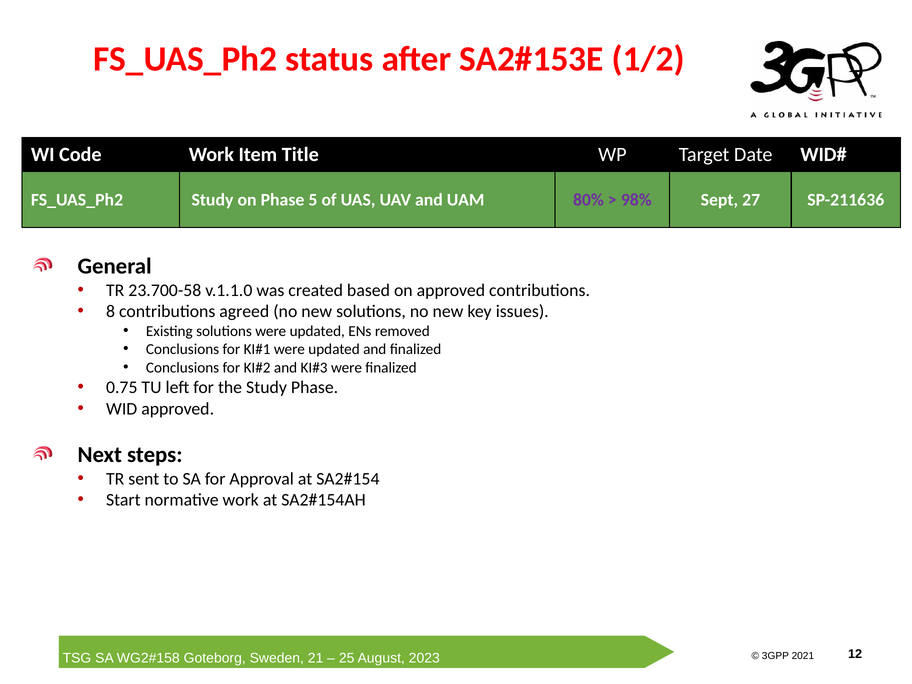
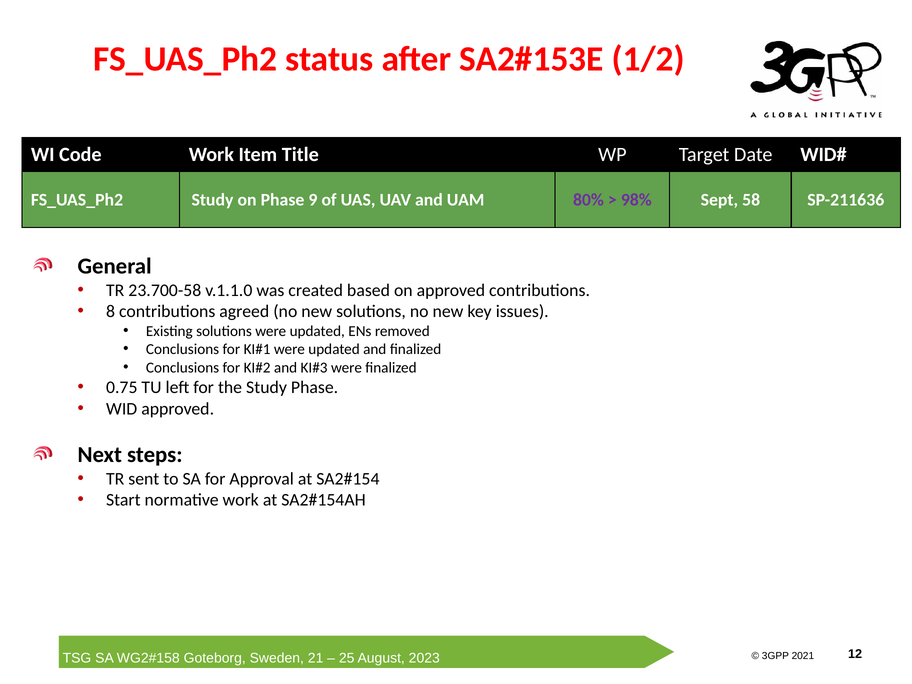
5: 5 -> 9
27: 27 -> 58
